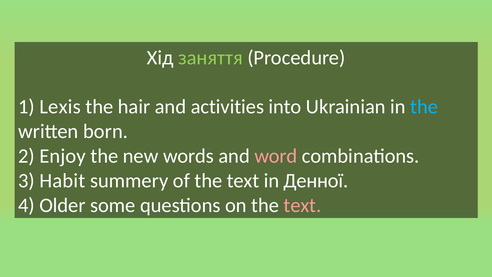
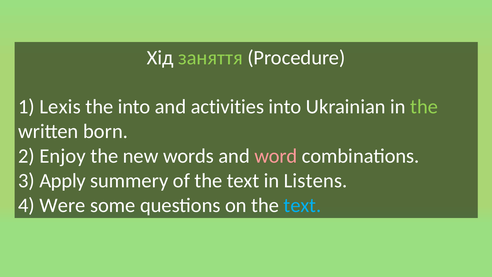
the hair: hair -> into
the at (424, 107) colour: light blue -> light green
Habit: Habit -> Apply
Денної: Денної -> Listens
Older: Older -> Were
text at (302, 205) colour: pink -> light blue
